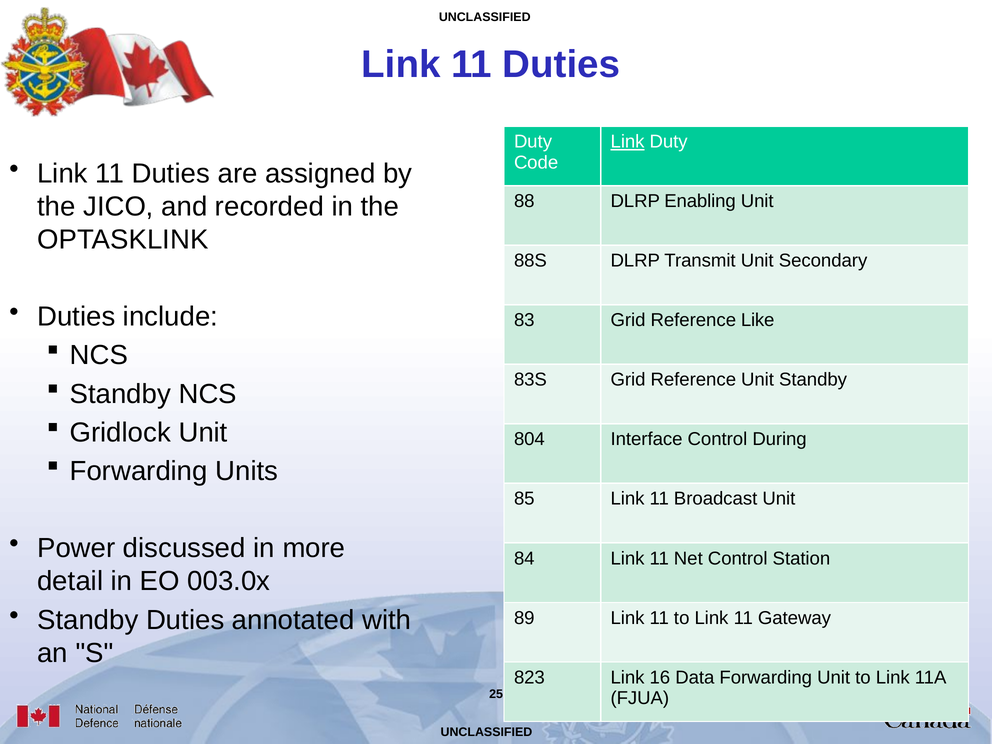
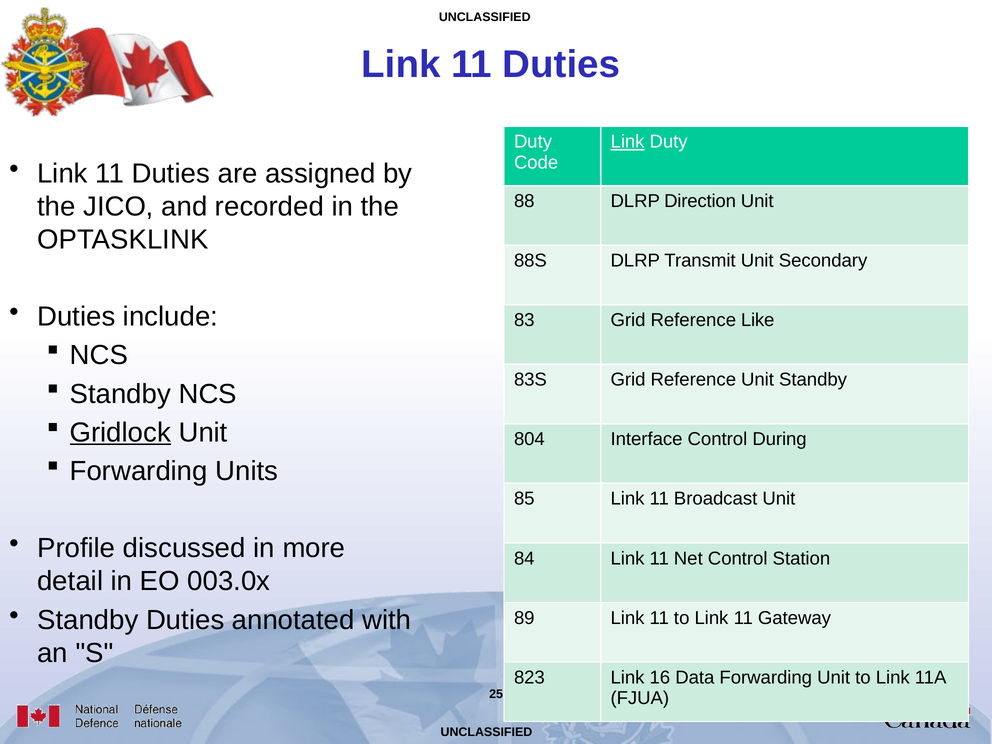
Enabling: Enabling -> Direction
Gridlock underline: none -> present
Power: Power -> Profile
